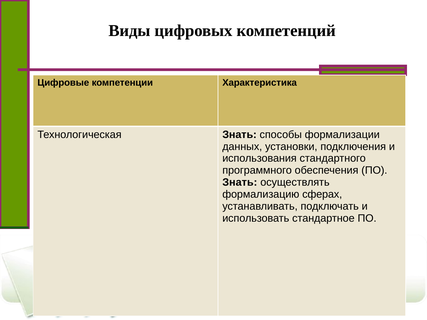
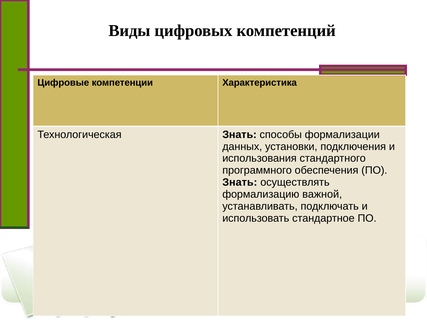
сферах: сферах -> важной
